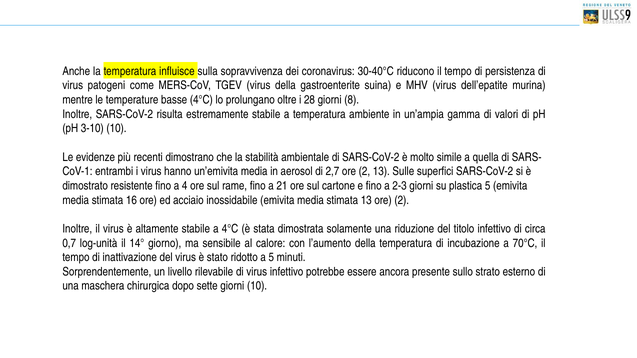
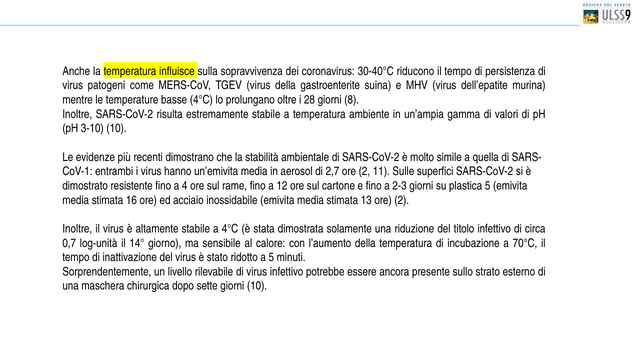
2 13: 13 -> 11
21: 21 -> 12
